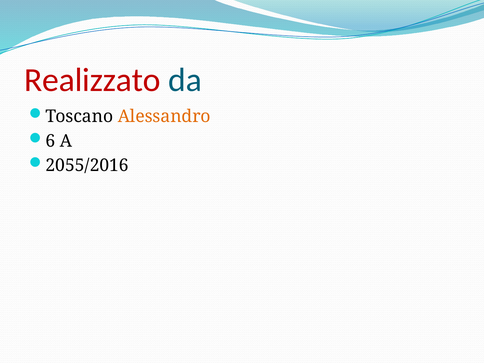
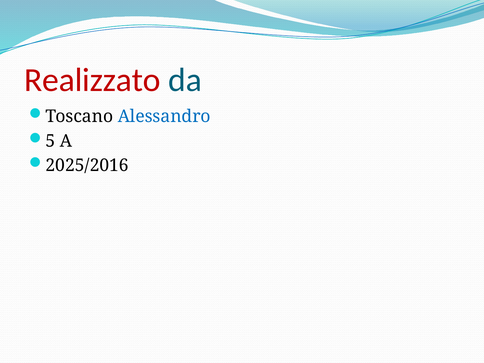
Alessandro colour: orange -> blue
6: 6 -> 5
2055/2016: 2055/2016 -> 2025/2016
